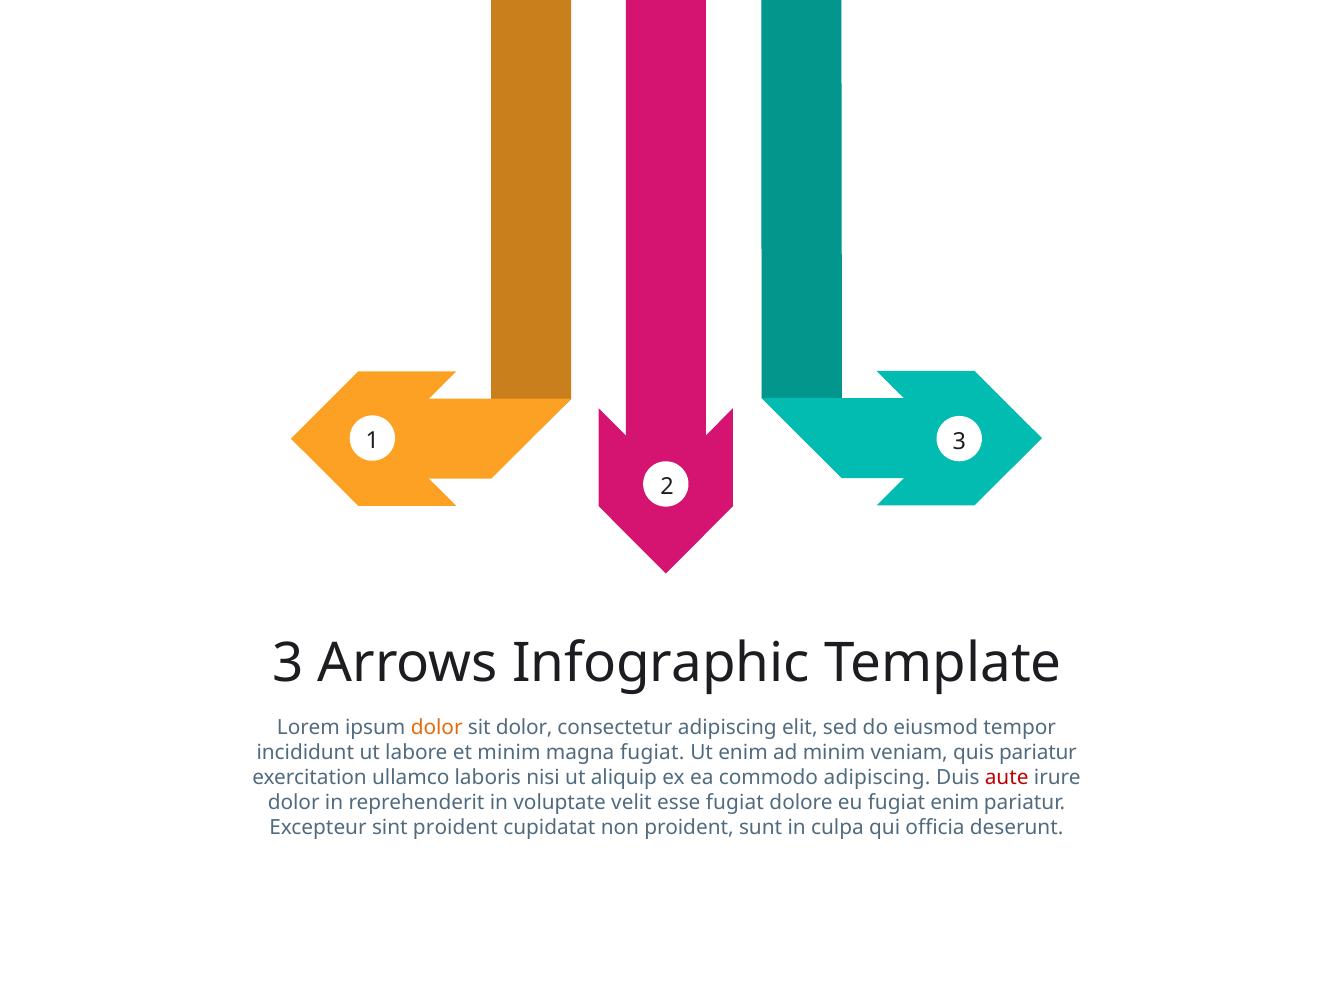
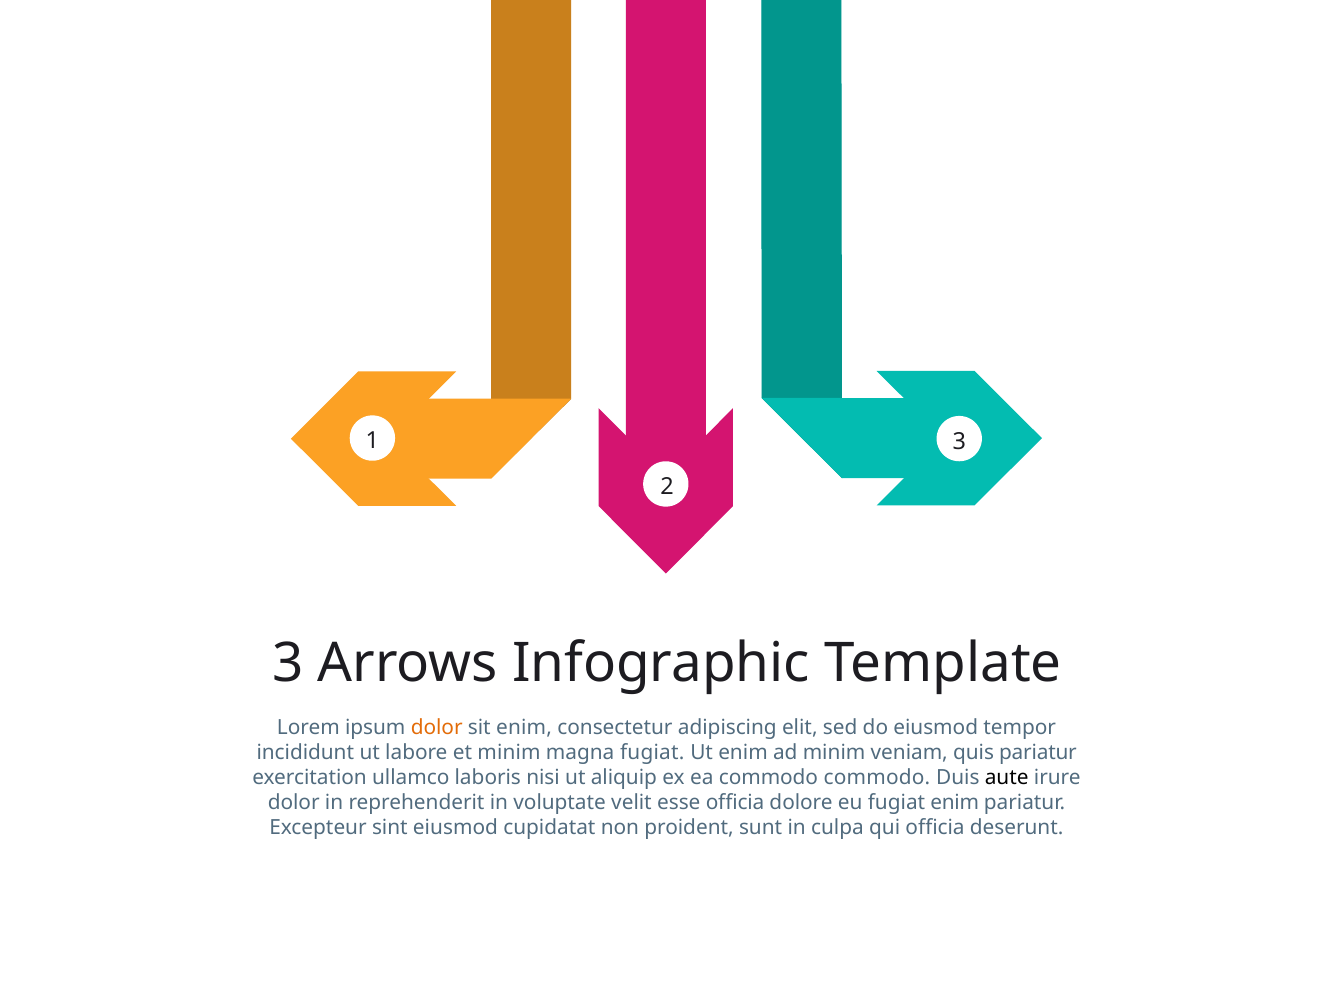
sit dolor: dolor -> enim
commodo adipiscing: adipiscing -> commodo
aute colour: red -> black
esse fugiat: fugiat -> officia
sint proident: proident -> eiusmod
